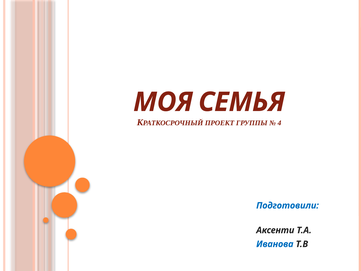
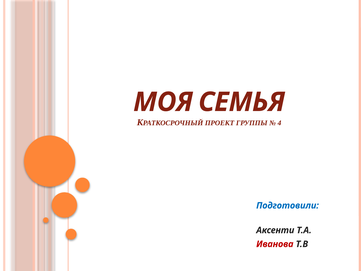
Иванова colour: blue -> red
